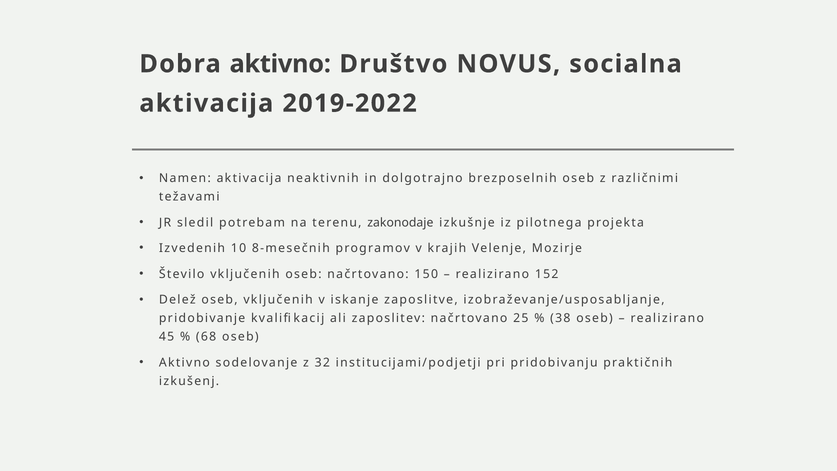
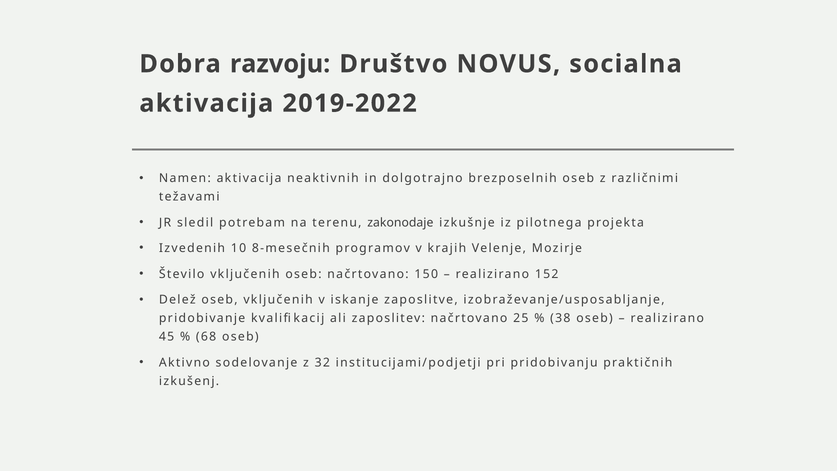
Dobra aktivno: aktivno -> razvoju
